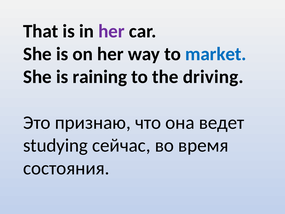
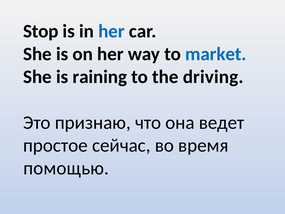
That: That -> Stop
her at (111, 31) colour: purple -> blue
studying: studying -> простое
состояния: состояния -> помощью
